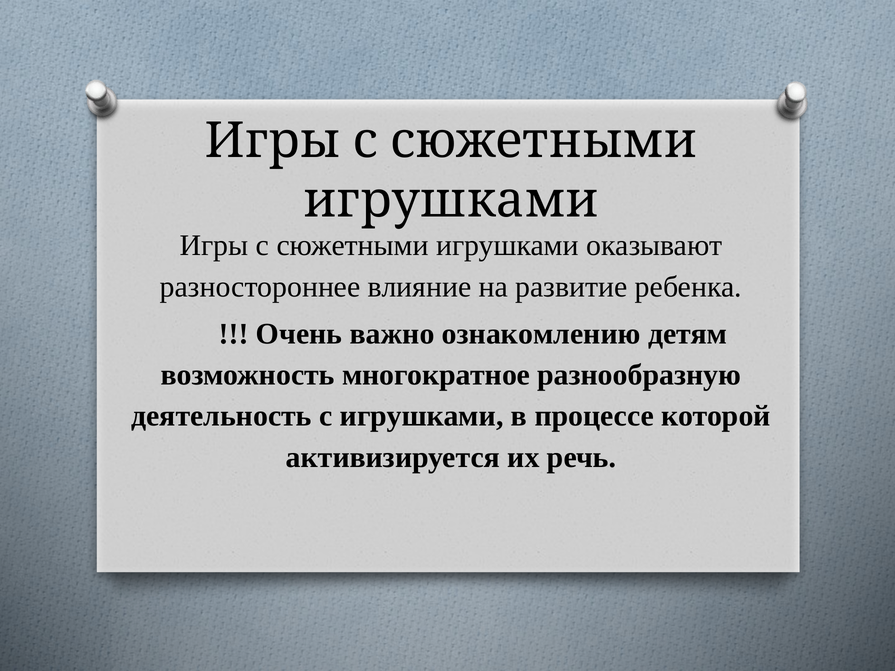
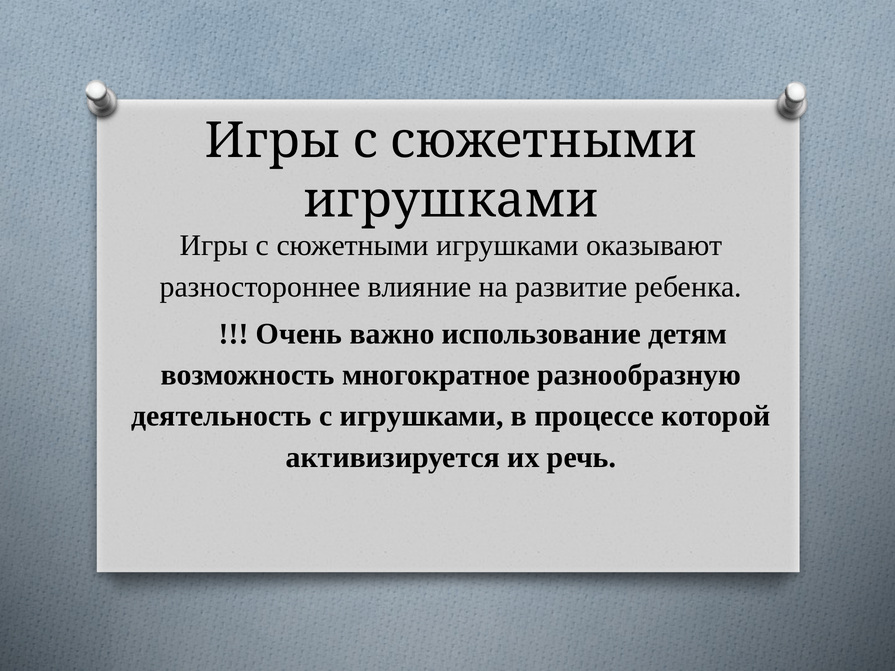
ознакомлению: ознакомлению -> использование
